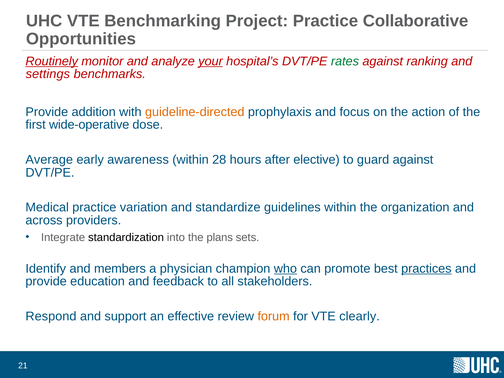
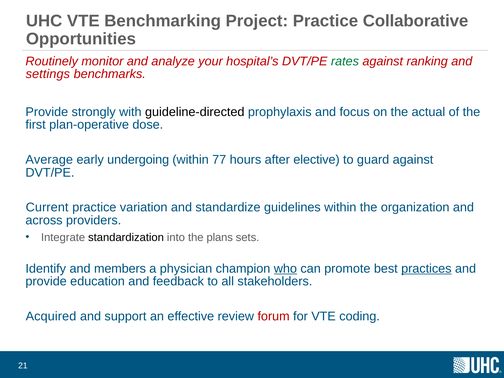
Routinely underline: present -> none
your underline: present -> none
addition: addition -> strongly
guideline-directed colour: orange -> black
action: action -> actual
wide-operative: wide-operative -> plan-operative
awareness: awareness -> undergoing
28: 28 -> 77
Medical: Medical -> Current
Respond: Respond -> Acquired
forum colour: orange -> red
clearly: clearly -> coding
